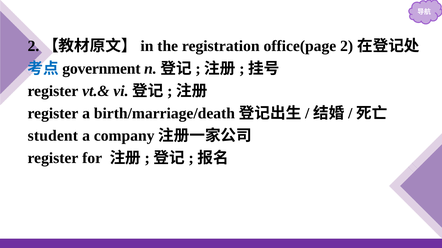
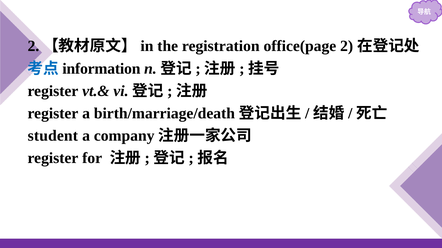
government: government -> information
